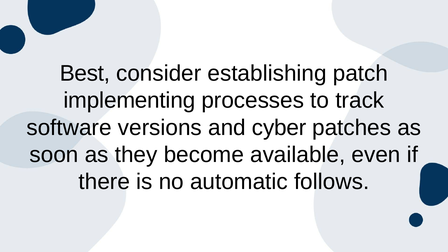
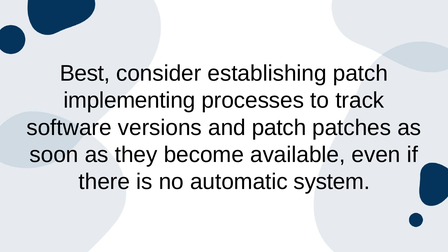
and cyber: cyber -> patch
follows: follows -> system
